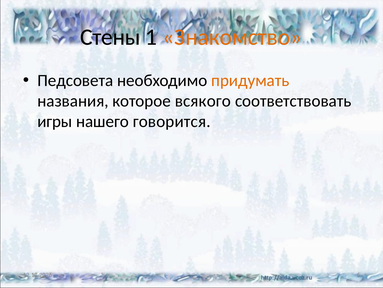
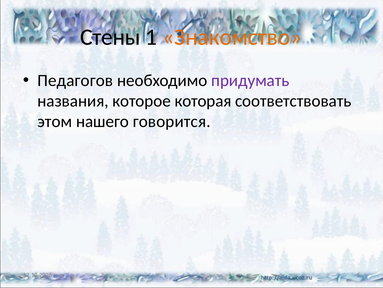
Педсовета: Педсовета -> Педагогов
придумать colour: orange -> purple
всякого: всякого -> которая
игры: игры -> этом
